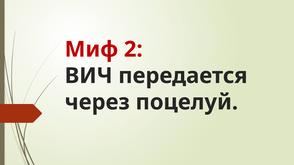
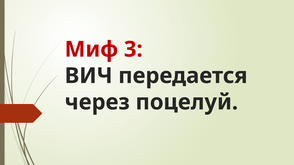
2: 2 -> 3
